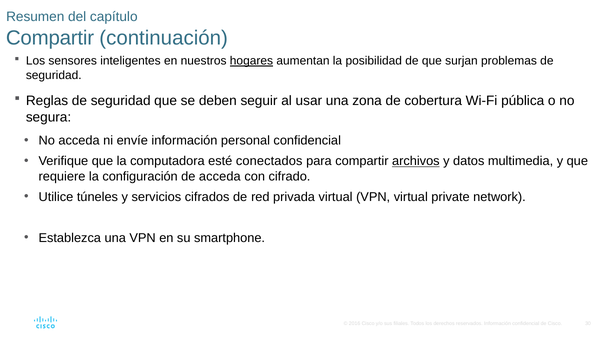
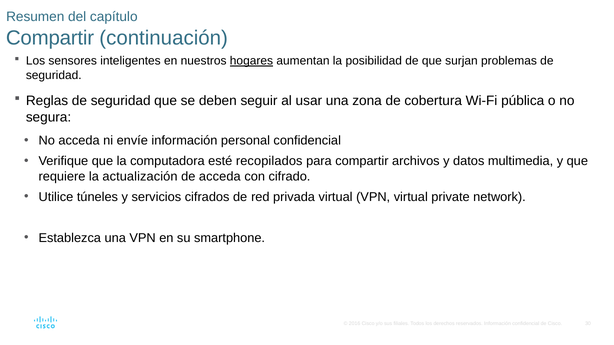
conectados: conectados -> recopilados
archivos underline: present -> none
configuración: configuración -> actualización
